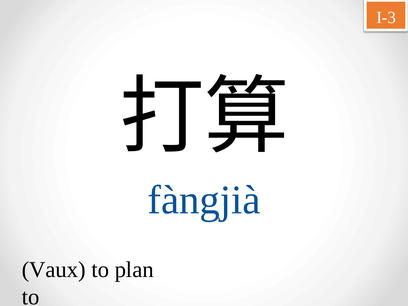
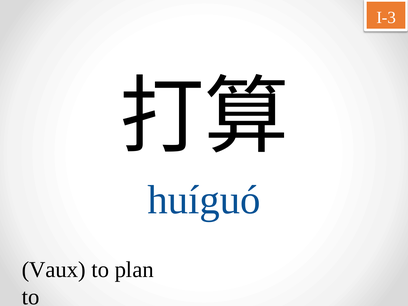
fàngjià: fàngjià -> huíguó
